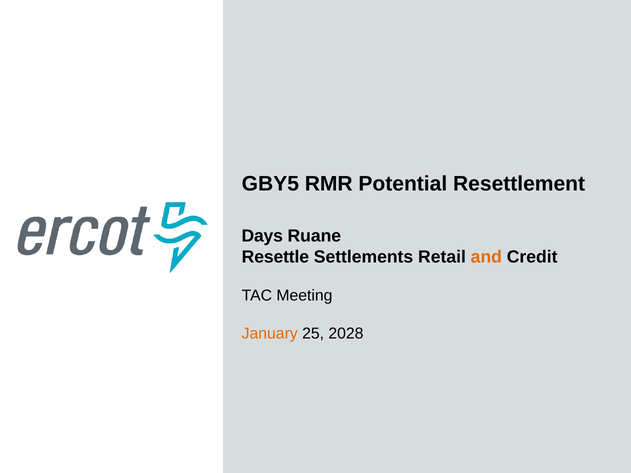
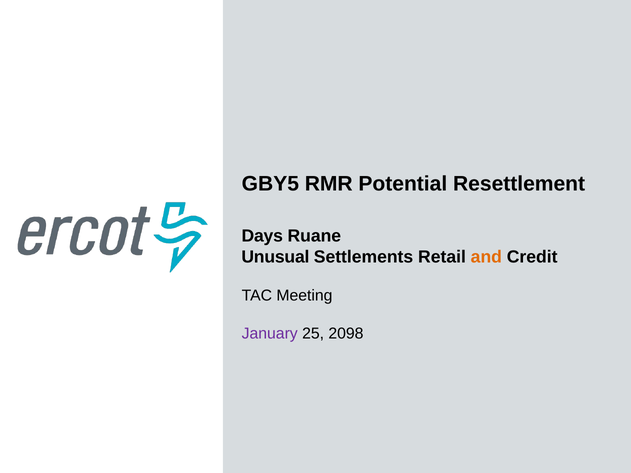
Resettle: Resettle -> Unusual
January colour: orange -> purple
2028: 2028 -> 2098
